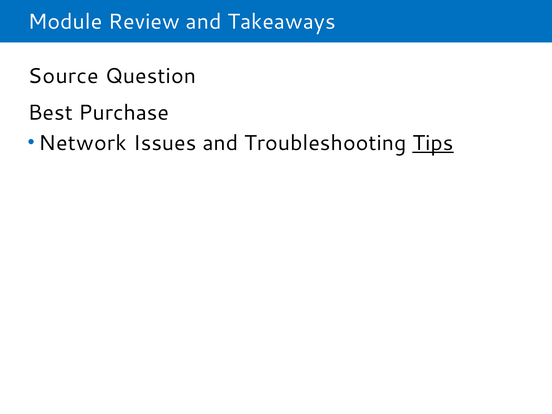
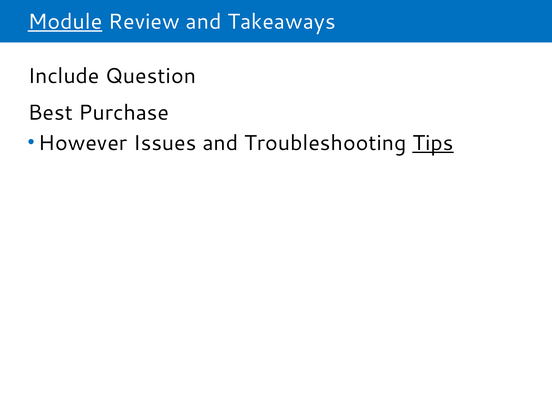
Module underline: none -> present
Source: Source -> Include
Network: Network -> However
